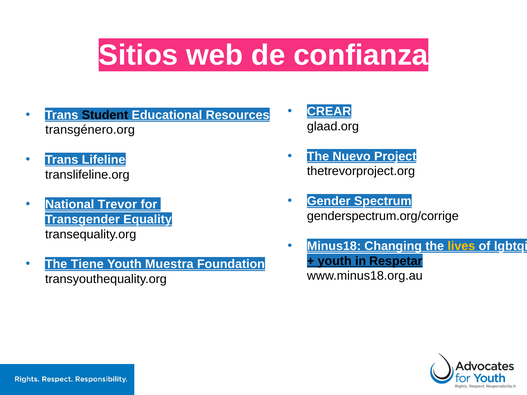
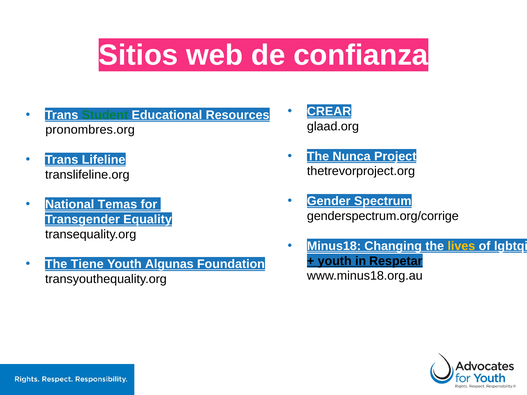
Student colour: black -> green
transgénero.org: transgénero.org -> pronombres.org
Nuevo: Nuevo -> Nunca
Trevor: Trevor -> Temas
Muestra: Muestra -> Algunas
